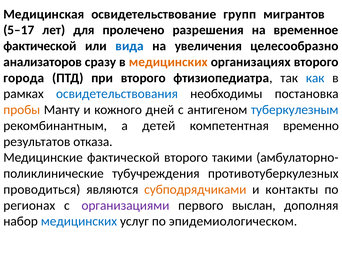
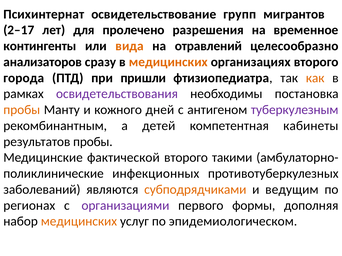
Медицинская: Медицинская -> Психинтернат
5–17: 5–17 -> 2–17
фактической at (40, 46): фактической -> контингенты
вида colour: blue -> orange
увеличения: увеличения -> отравлений
при второго: второго -> пришли
как colour: blue -> orange
освидетельствования colour: blue -> purple
туберкулезным colour: blue -> purple
временно: временно -> кабинеты
результатов отказа: отказа -> пробы
тубучреждения: тубучреждения -> инфекционных
проводиться: проводиться -> заболеваний
контакты: контакты -> ведущим
выслан: выслан -> формы
медицинских at (79, 222) colour: blue -> orange
